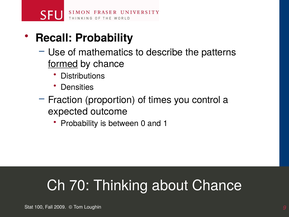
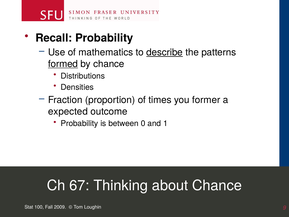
describe underline: none -> present
control: control -> former
70: 70 -> 67
